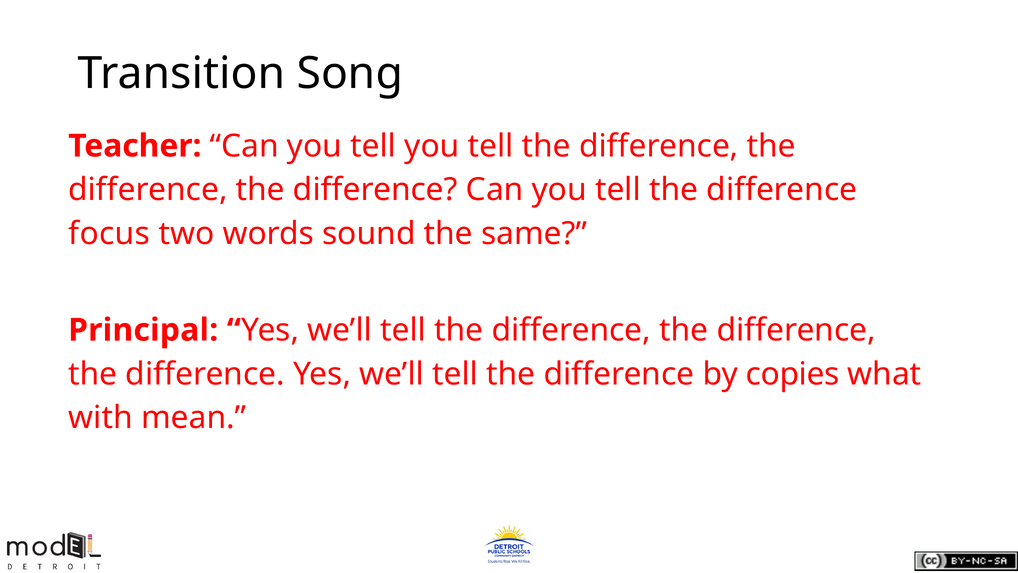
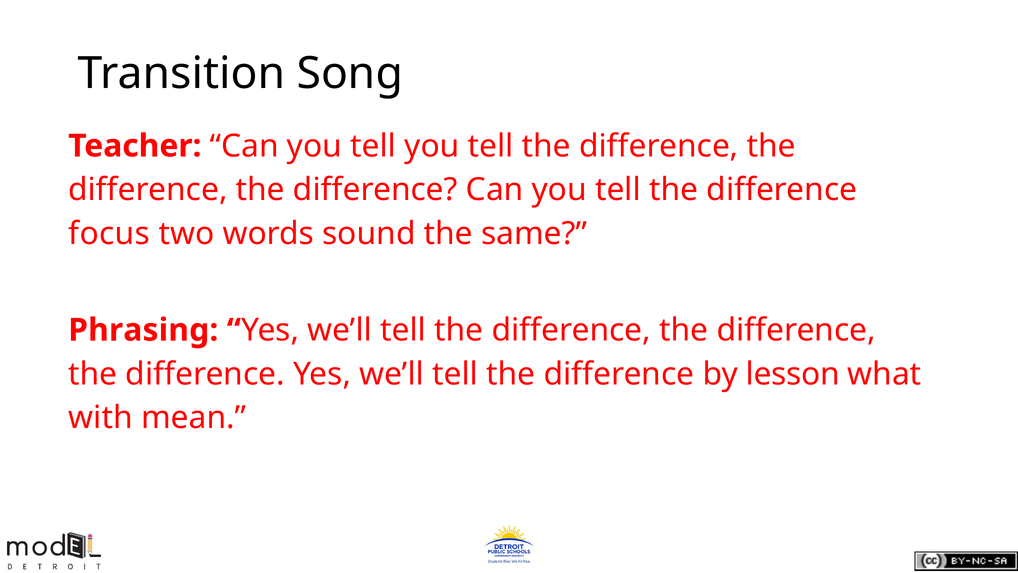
Principal: Principal -> Phrasing
copies: copies -> lesson
